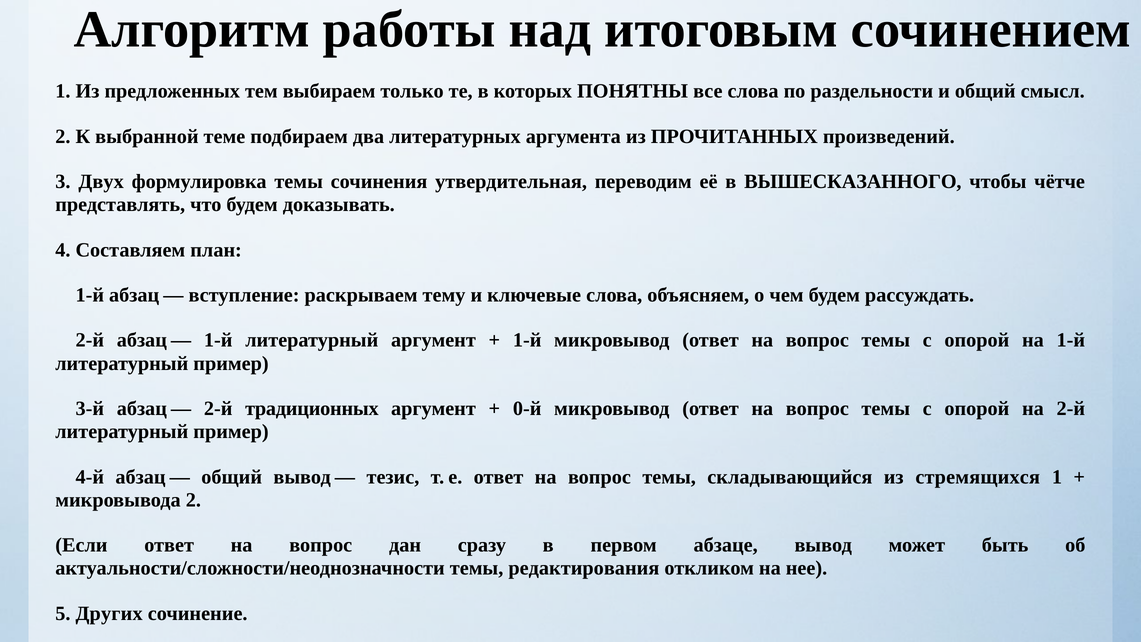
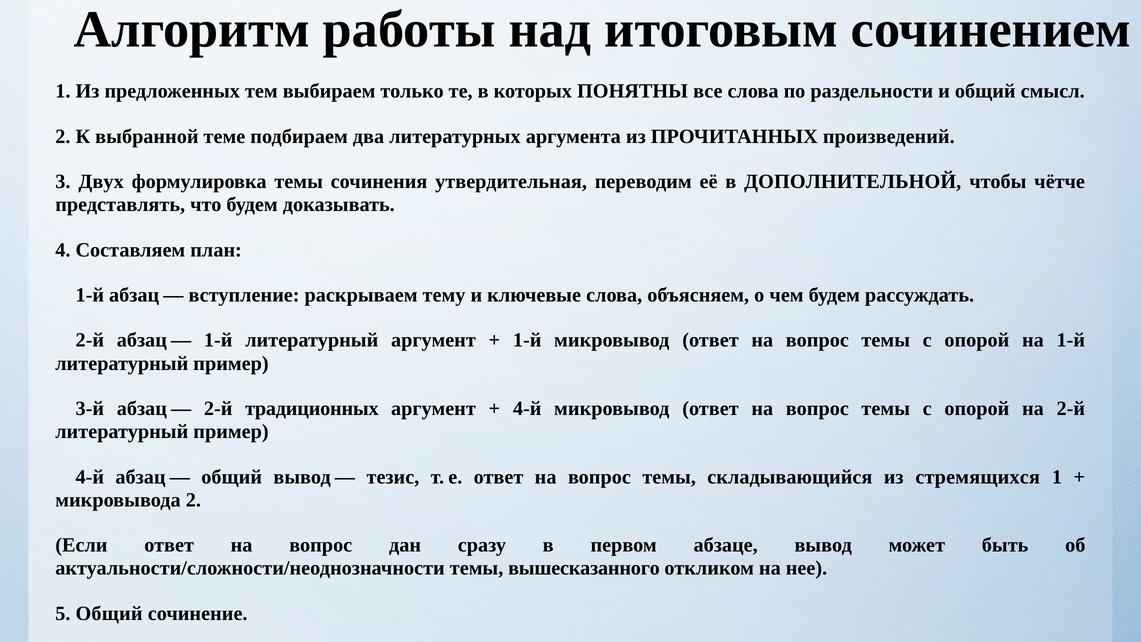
ВЫШЕСКАЗАННОГО: ВЫШЕСКАЗАННОГО -> ДОПОЛНИТЕЛЬНОЙ
0-й at (527, 409): 0-й -> 4-й
редактирования: редактирования -> вышесказанного
5 Других: Других -> Общий
